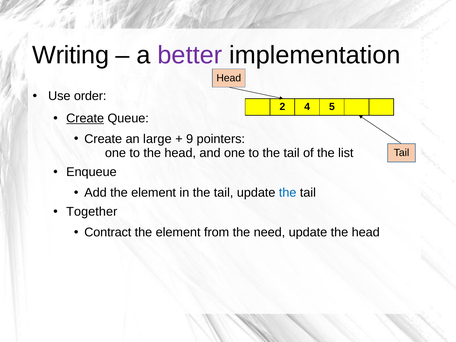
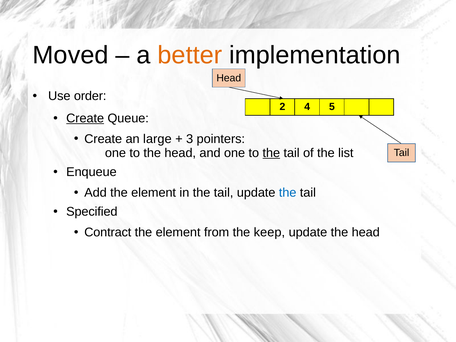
Writing: Writing -> Moved
better colour: purple -> orange
9: 9 -> 3
the at (271, 153) underline: none -> present
Together: Together -> Specified
need: need -> keep
